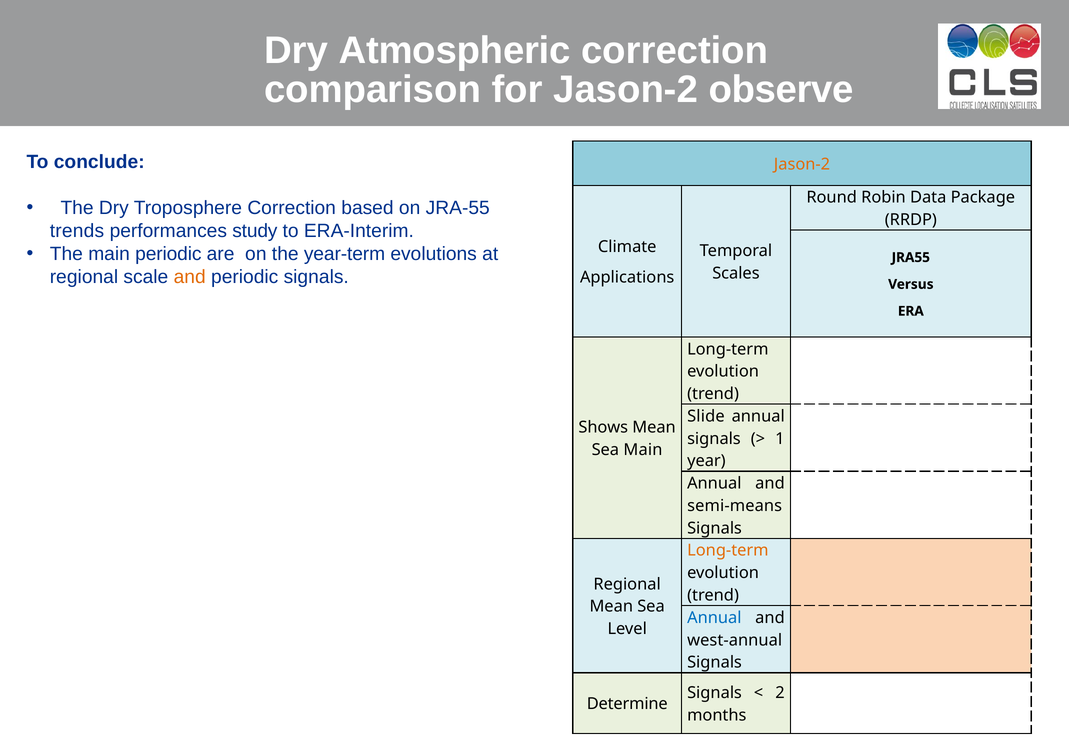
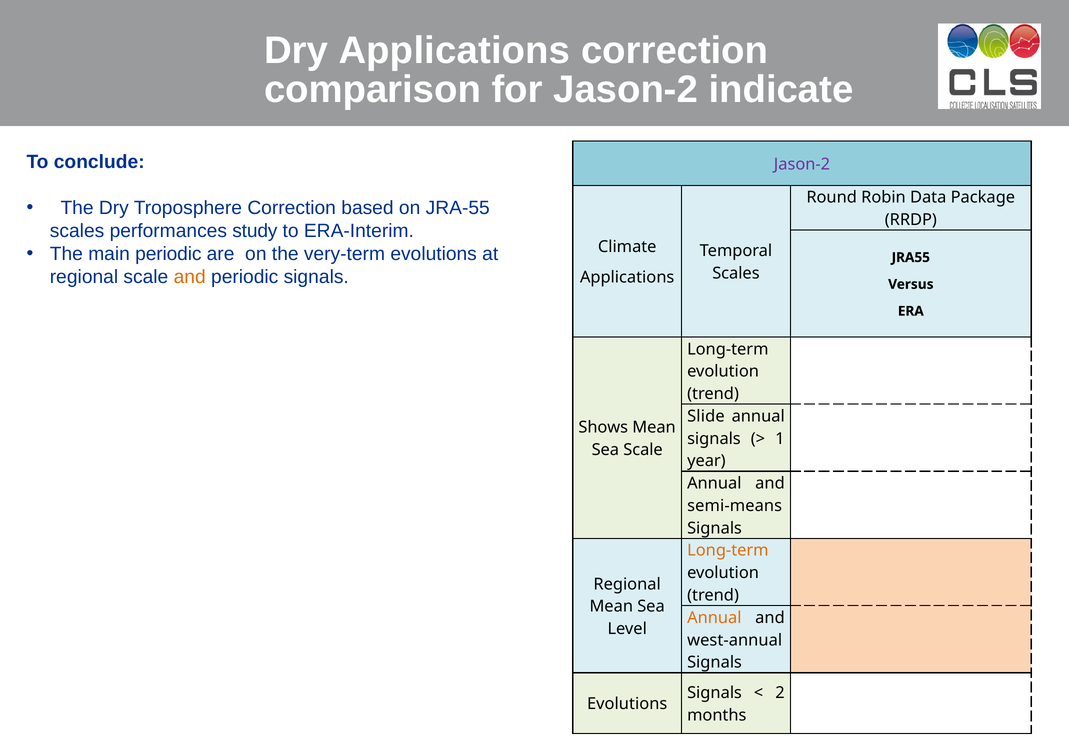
Dry Atmospheric: Atmospheric -> Applications
observe: observe -> indicate
Jason-2 at (802, 164) colour: orange -> purple
trends at (77, 231): trends -> scales
year-term: year-term -> very-term
Sea Main: Main -> Scale
Annual at (714, 618) colour: blue -> orange
Determine at (627, 704): Determine -> Evolutions
